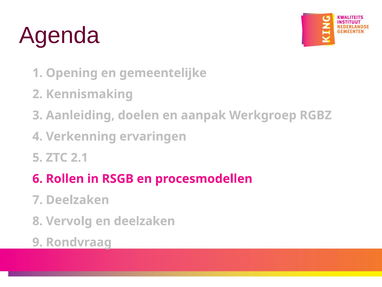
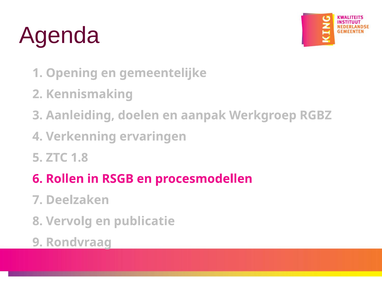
2.1: 2.1 -> 1.8
en deelzaken: deelzaken -> publicatie
